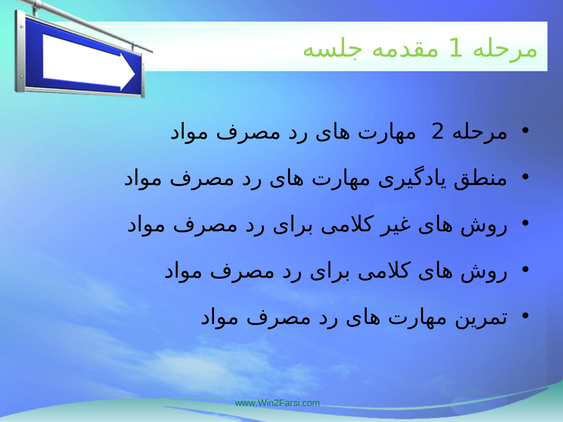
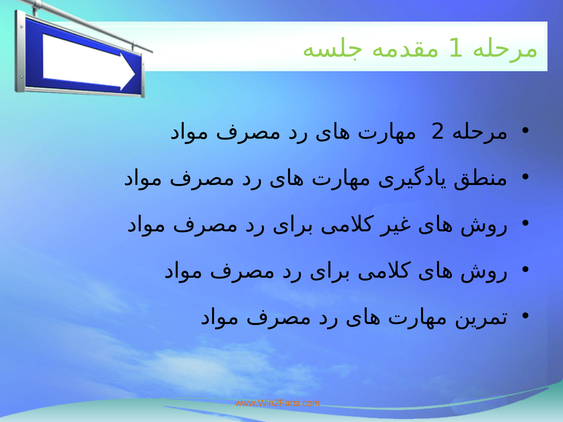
www.Win2Farsi.com colour: green -> orange
